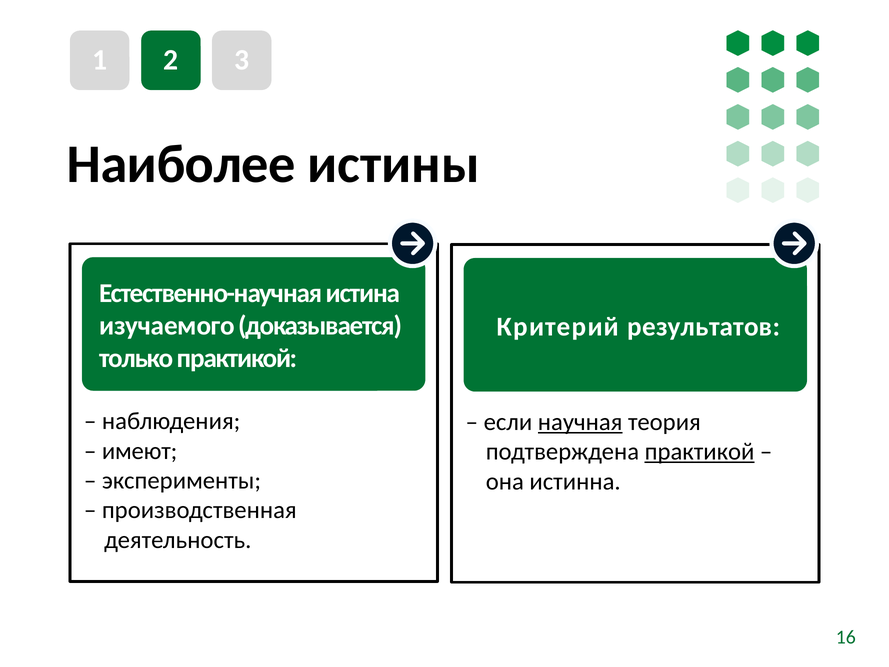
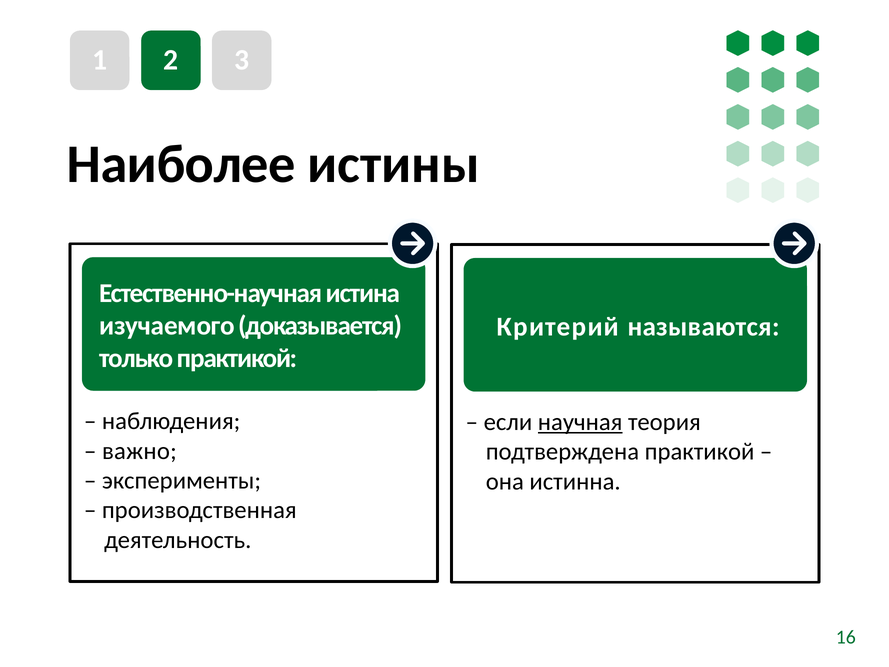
результатов: результатов -> называются
имеют: имеют -> важно
практикой at (700, 452) underline: present -> none
